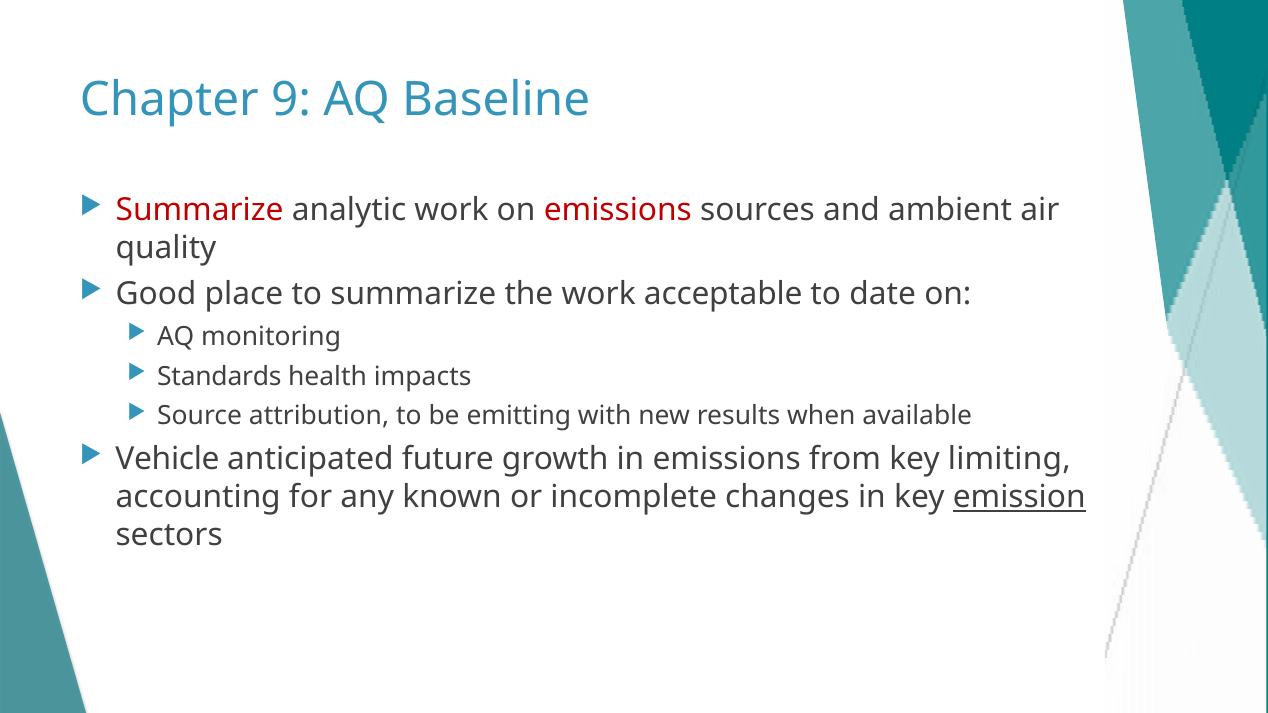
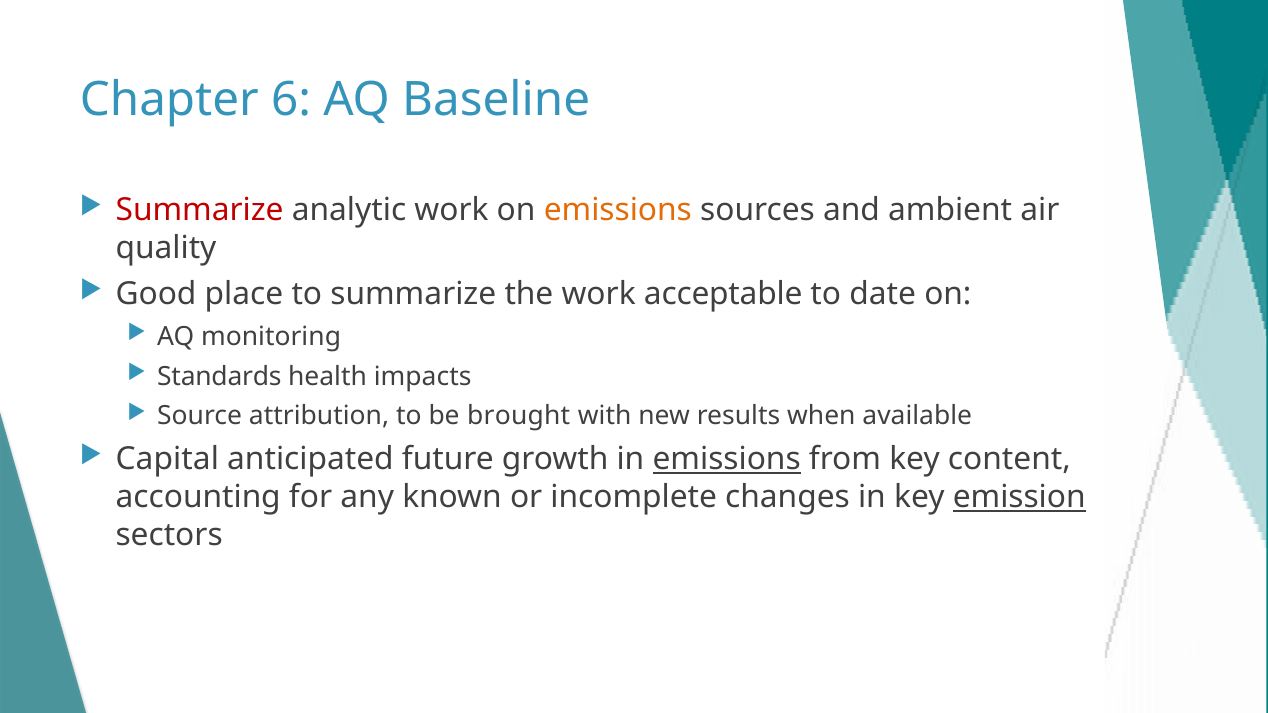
9: 9 -> 6
emissions at (618, 210) colour: red -> orange
emitting: emitting -> brought
Vehicle: Vehicle -> Capital
emissions at (727, 460) underline: none -> present
limiting: limiting -> content
